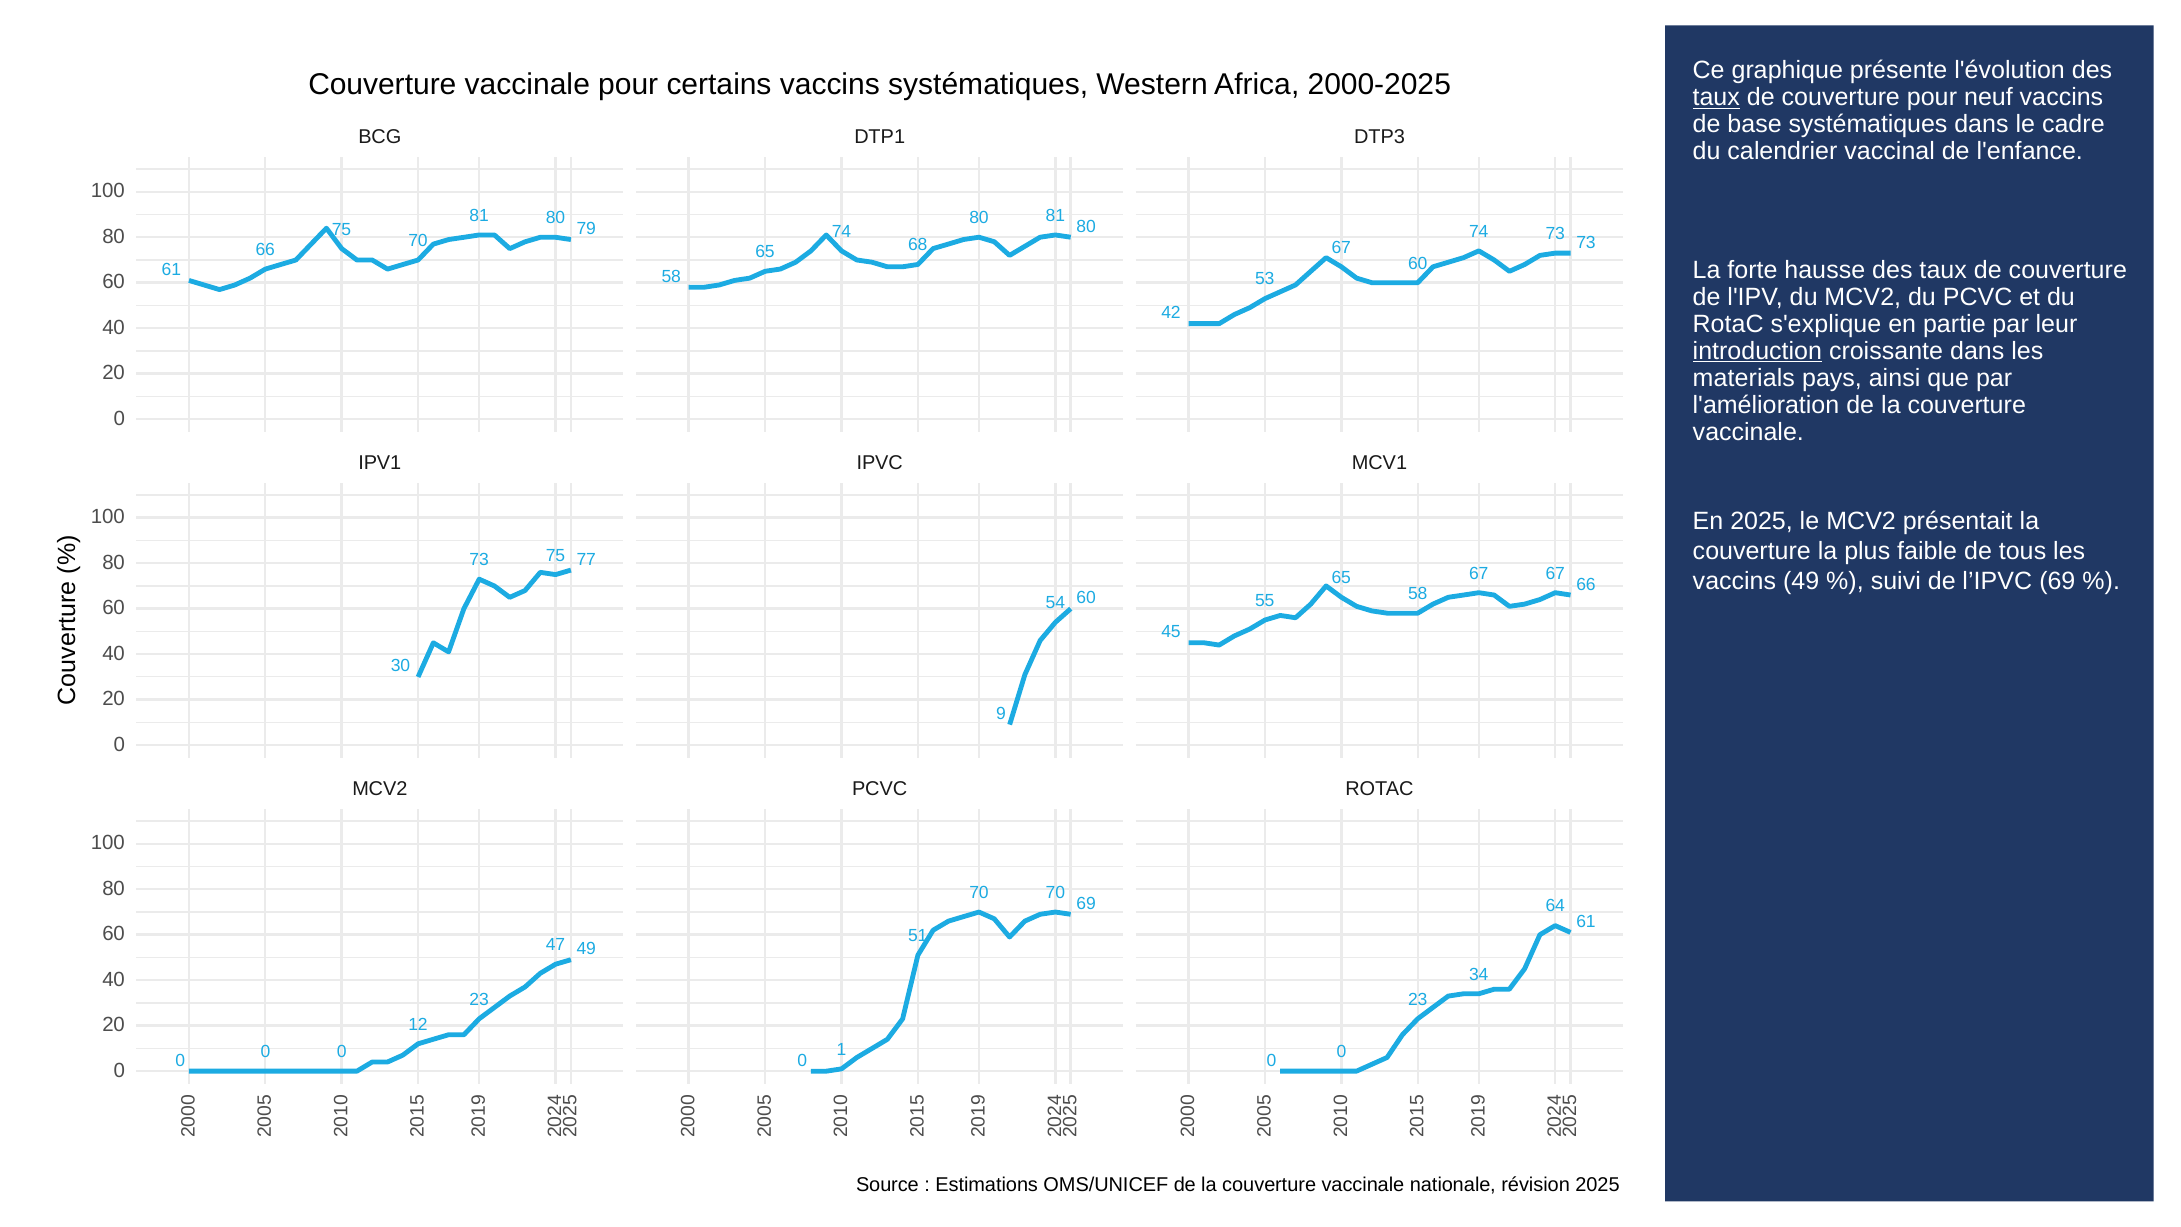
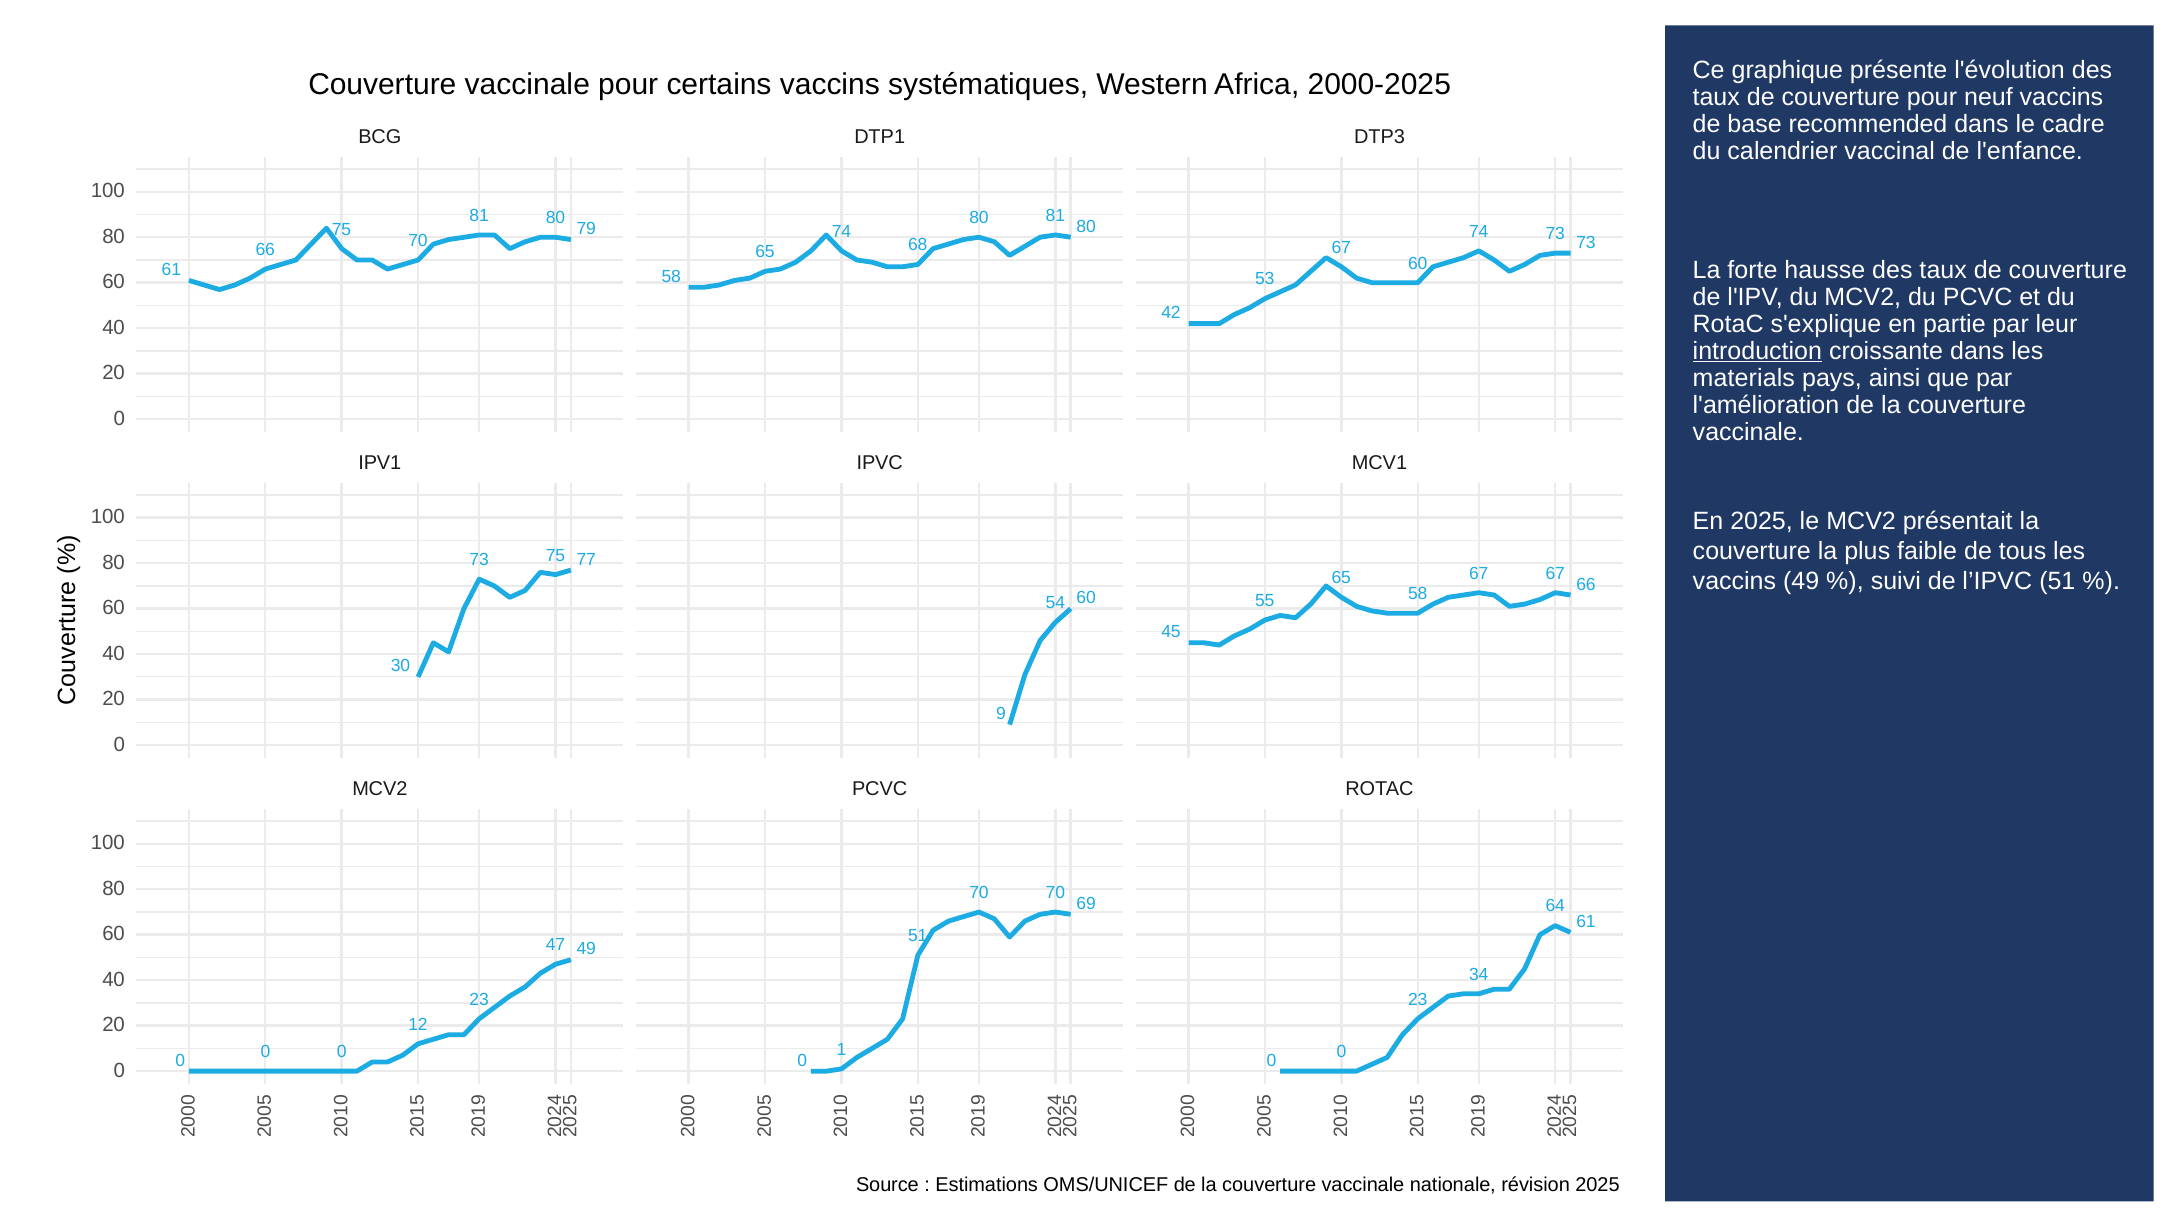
taux at (1716, 97) underline: present -> none
base systématiques: systématiques -> recommended
l’IPVC 69: 69 -> 51
